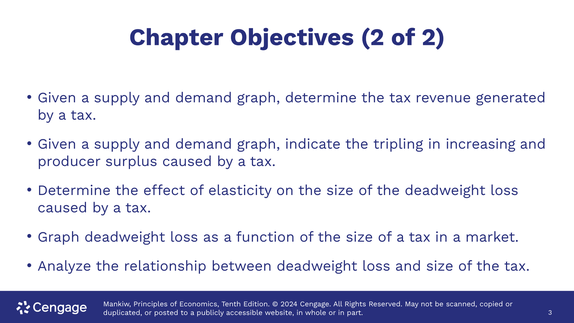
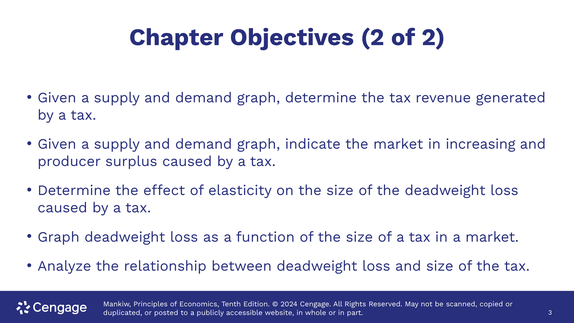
the tripling: tripling -> market
